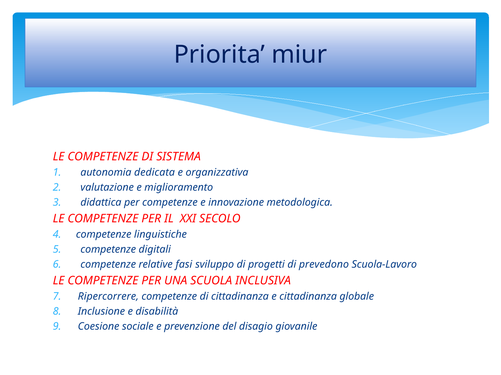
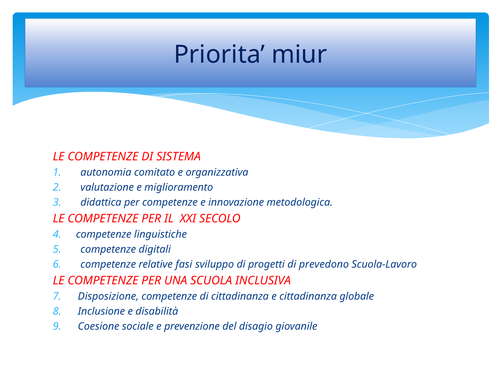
dedicata: dedicata -> comitato
Ripercorrere: Ripercorrere -> Disposizione
